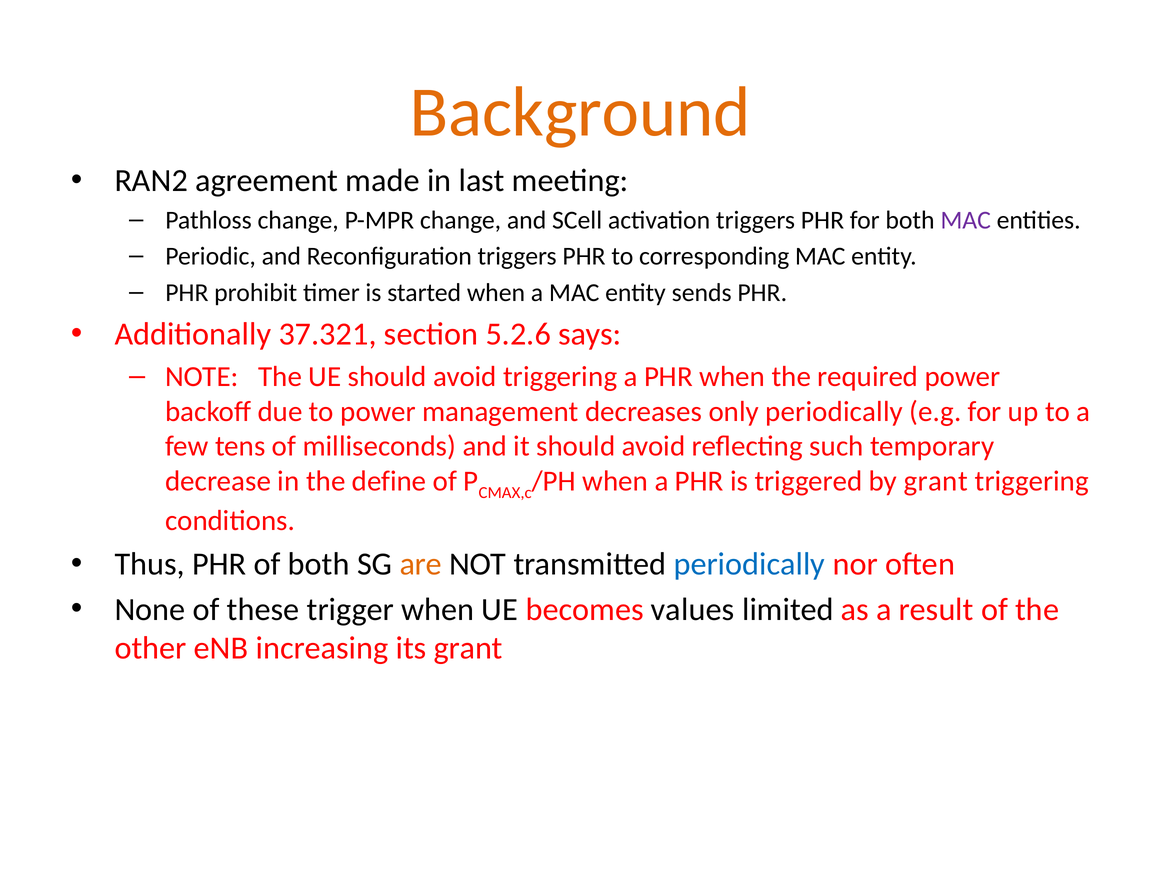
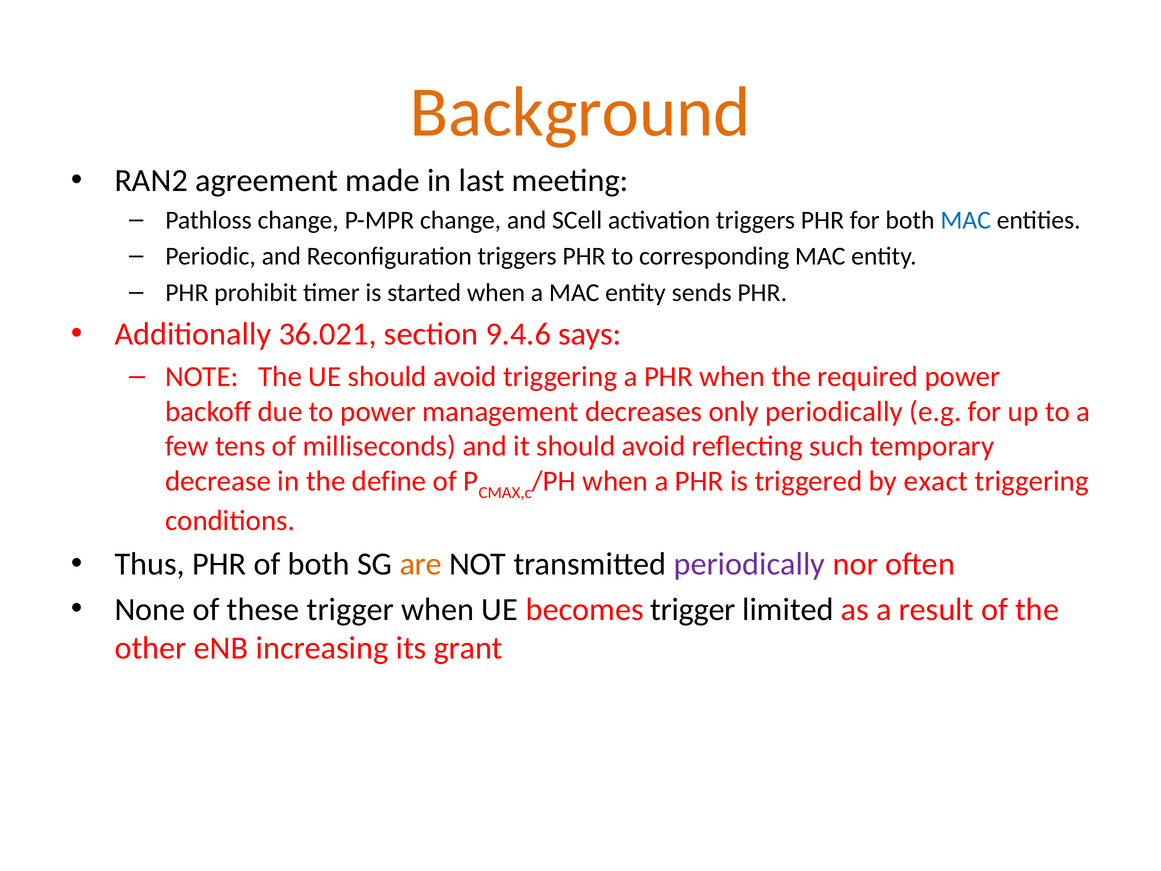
MAC at (966, 220) colour: purple -> blue
37.321: 37.321 -> 36.021
5.2.6: 5.2.6 -> 9.4.6
by grant: grant -> exact
periodically at (749, 564) colour: blue -> purple
becomes values: values -> trigger
